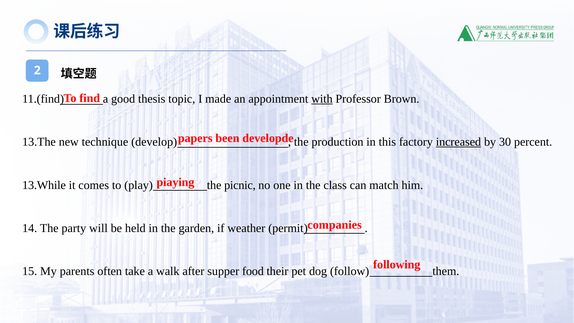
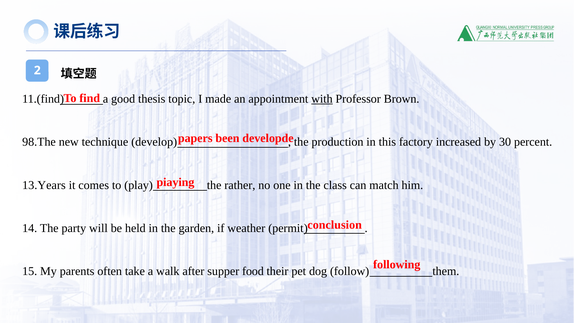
13.The: 13.The -> 98.The
increased underline: present -> none
13.While: 13.While -> 13.Years
picnic: picnic -> rather
companies: companies -> conclusion
